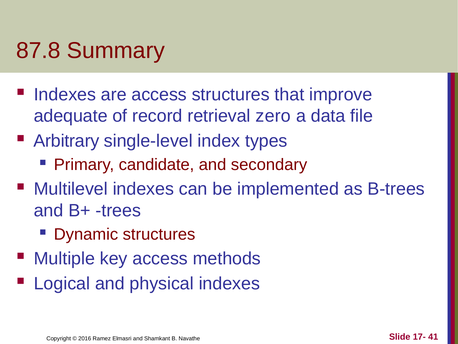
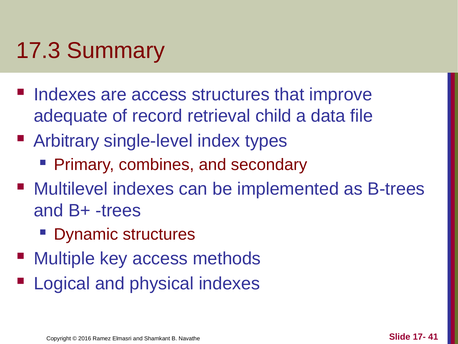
87.8: 87.8 -> 17.3
zero: zero -> child
candidate: candidate -> combines
